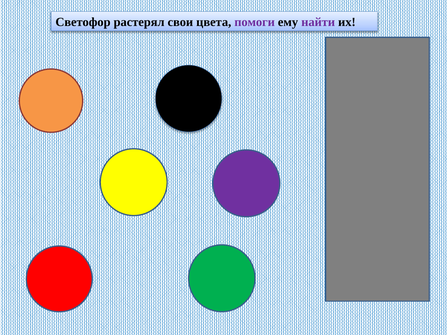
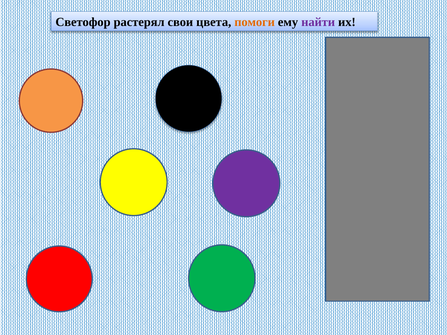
помоги colour: purple -> orange
